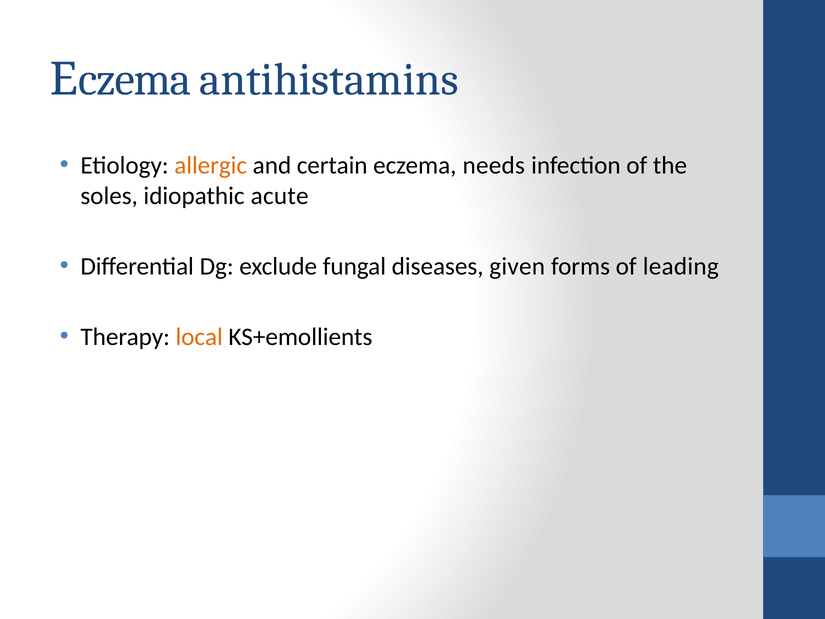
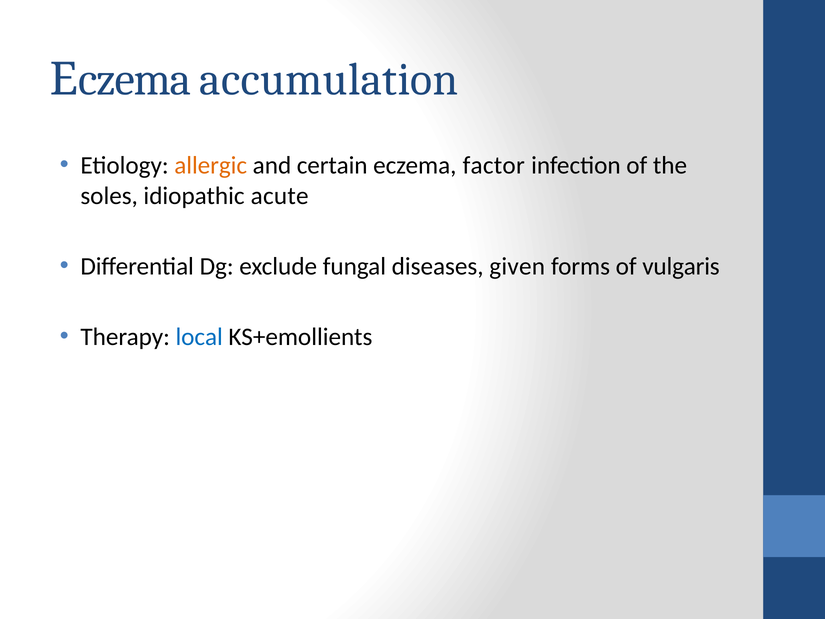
antihistamins: antihistamins -> accumulation
needs: needs -> factor
leading: leading -> vulgaris
local colour: orange -> blue
